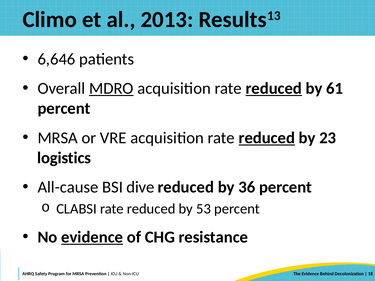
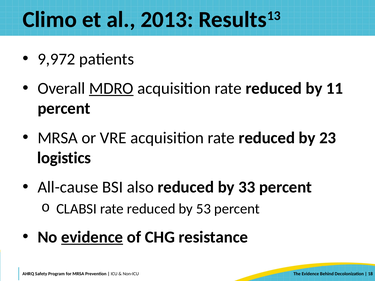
6,646: 6,646 -> 9,972
reduced at (274, 88) underline: present -> none
61: 61 -> 11
reduced at (267, 138) underline: present -> none
dive: dive -> also
36: 36 -> 33
